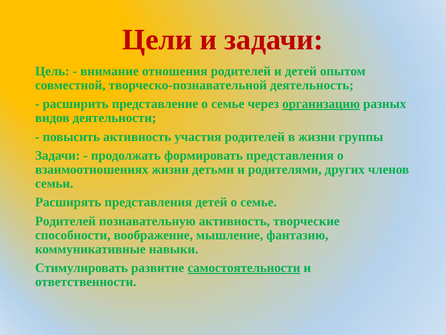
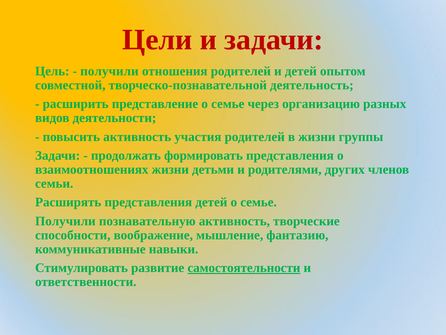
внимание at (109, 71): внимание -> получили
организацию underline: present -> none
Родителей at (65, 221): Родителей -> Получили
